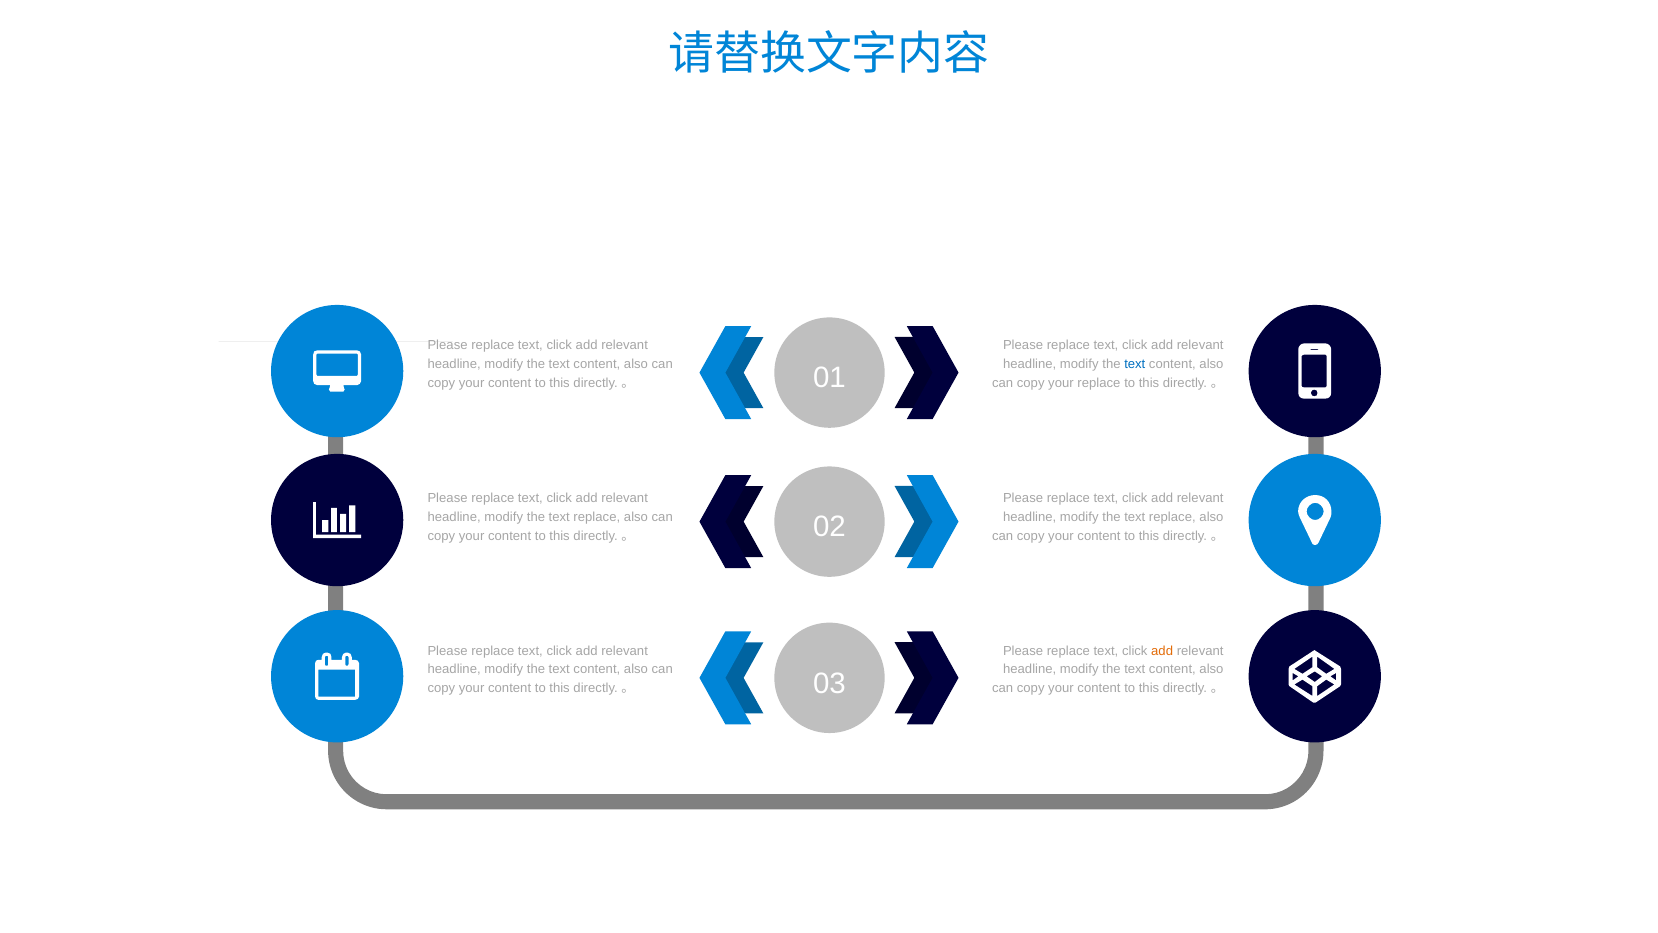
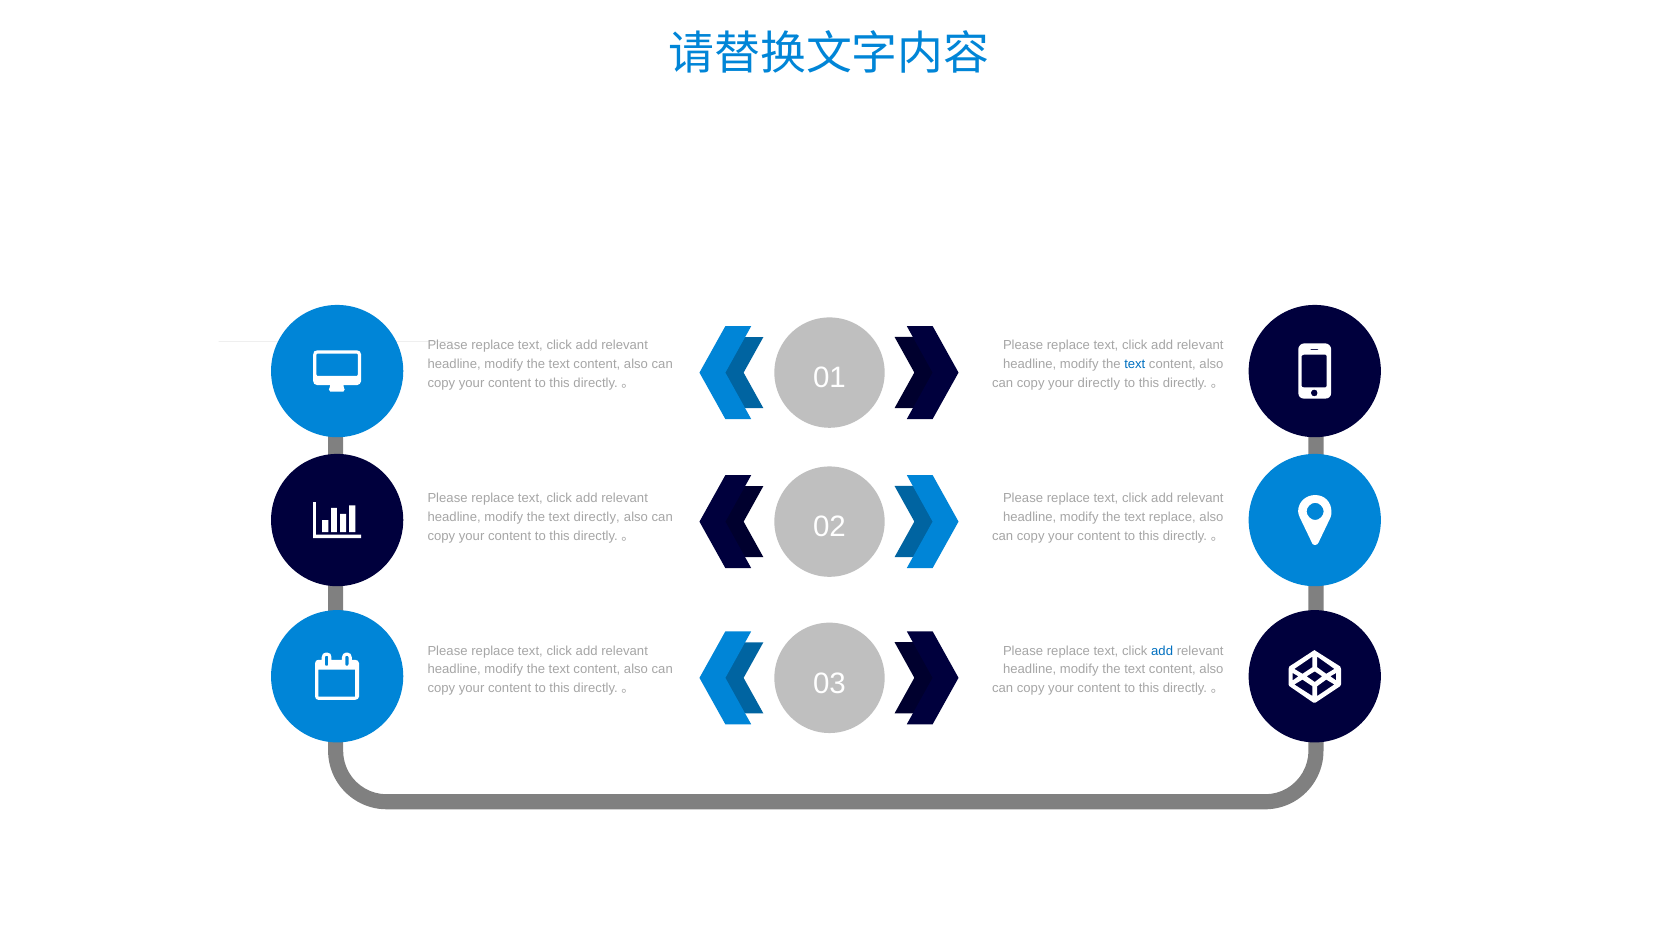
your replace: replace -> directly
replace at (597, 517): replace -> directly
add at (1162, 650) colour: orange -> blue
